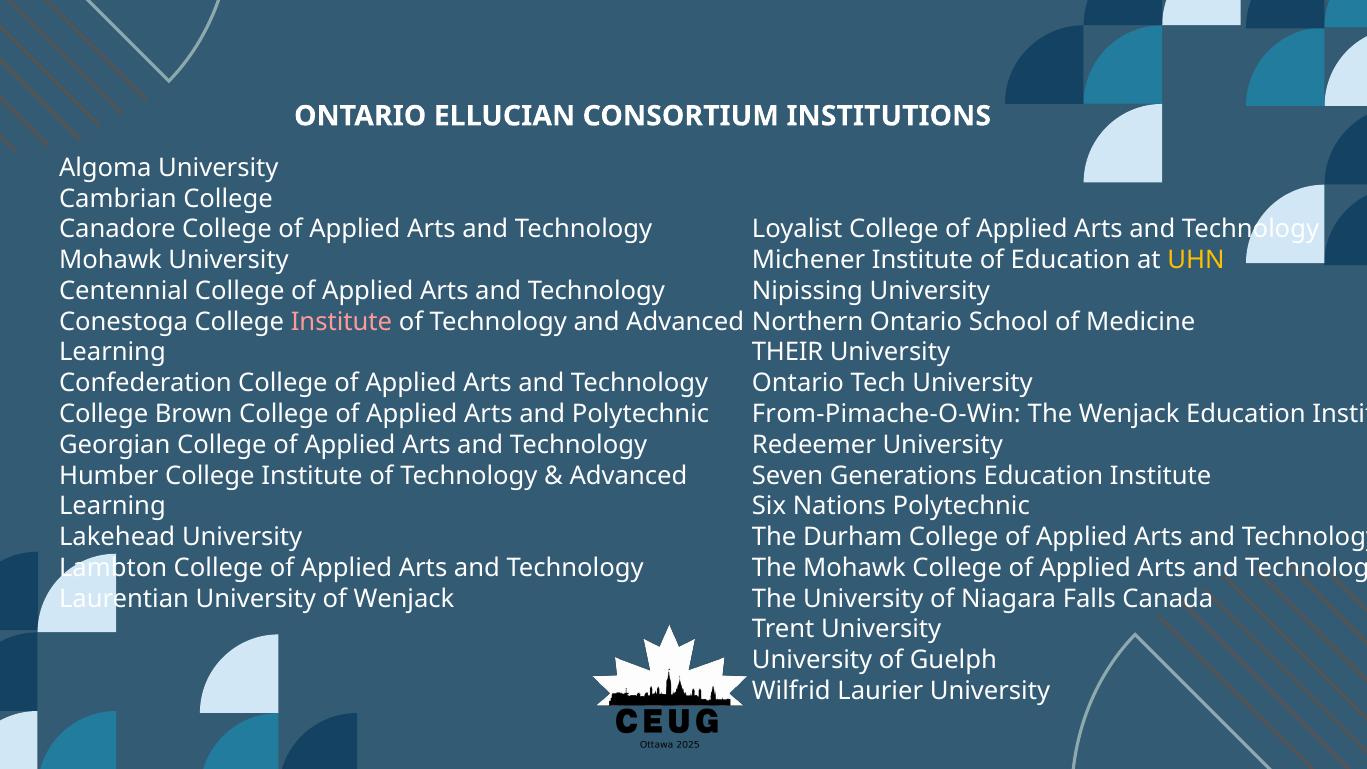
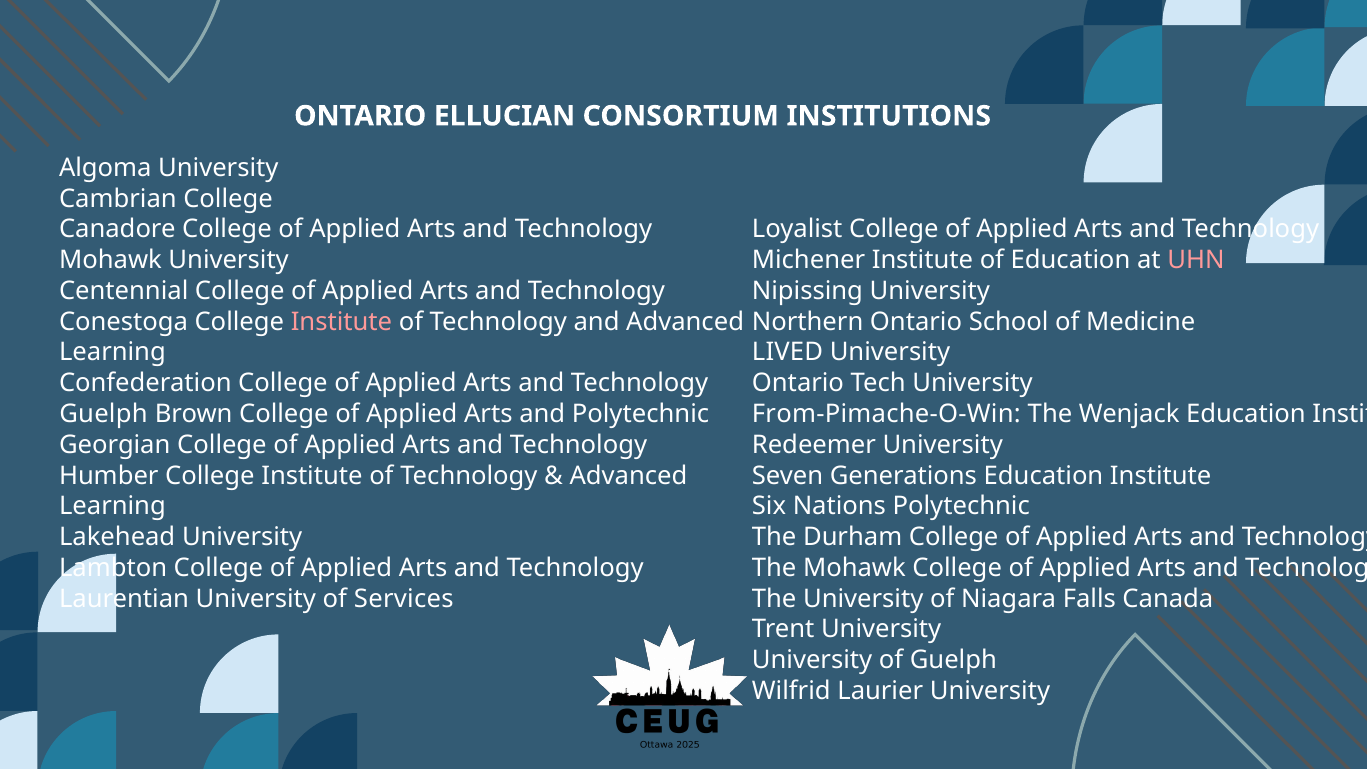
UHN colour: yellow -> pink
THEIR: THEIR -> LIVED
College at (104, 414): College -> Guelph
of Wenjack: Wenjack -> Services
